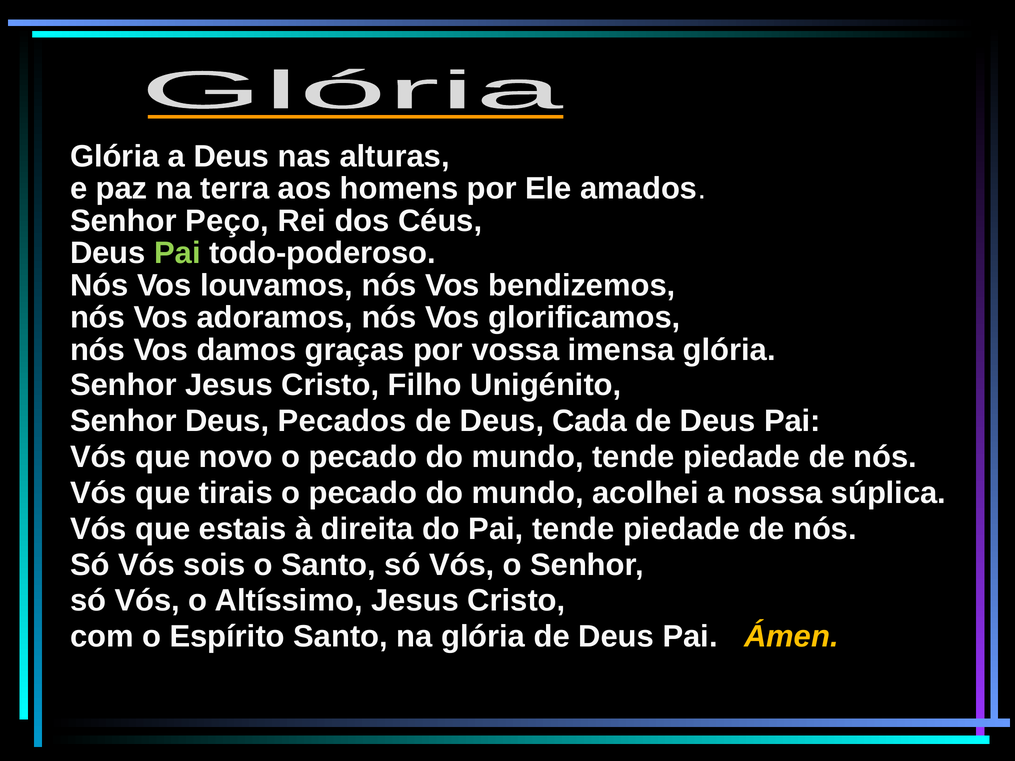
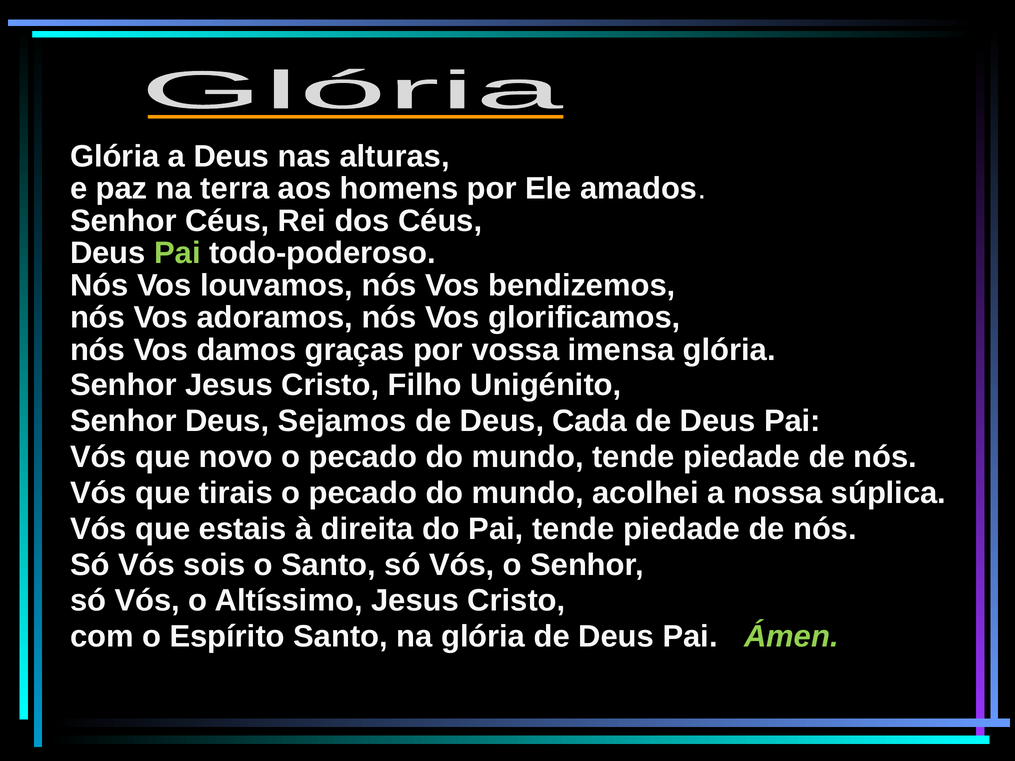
Senhor Peço: Peço -> Céus
Pecados: Pecados -> Sejamos
Ámen colour: yellow -> light green
